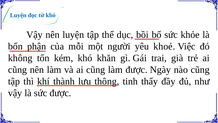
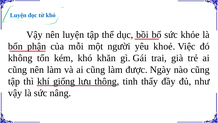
thành: thành -> giống
sức được: được -> nâng
